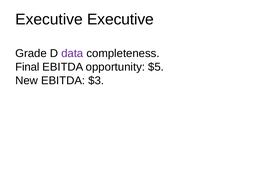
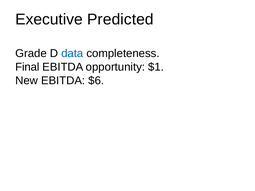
Executive Executive: Executive -> Predicted
data colour: purple -> blue
$5: $5 -> $1
$3: $3 -> $6
